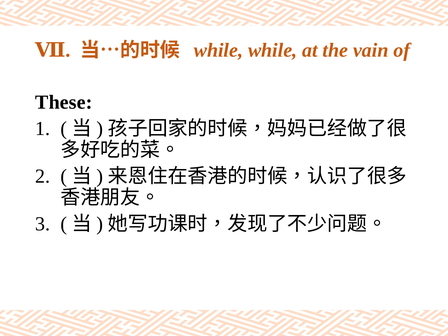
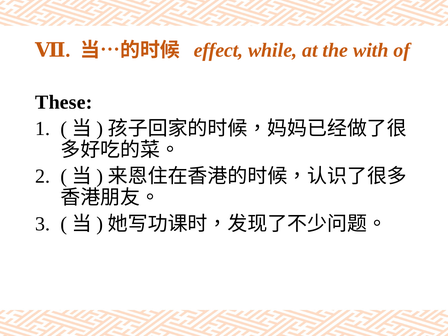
while at (218, 50): while -> effect
vain: vain -> with
